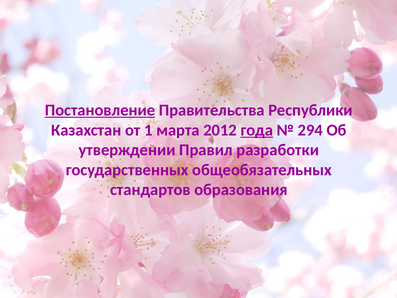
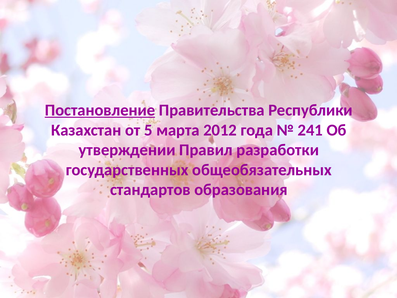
1: 1 -> 5
года underline: present -> none
294: 294 -> 241
